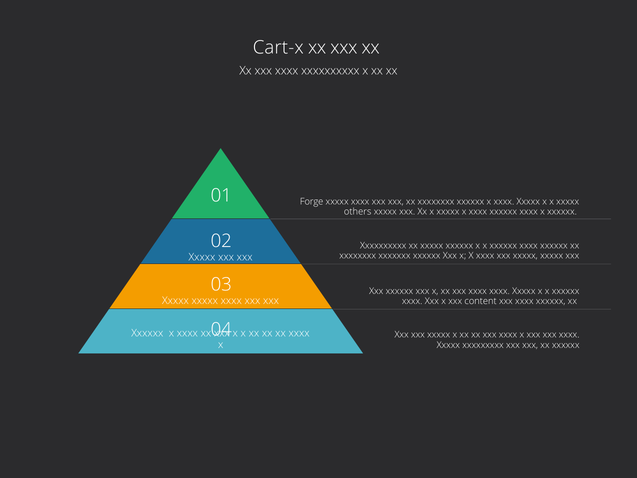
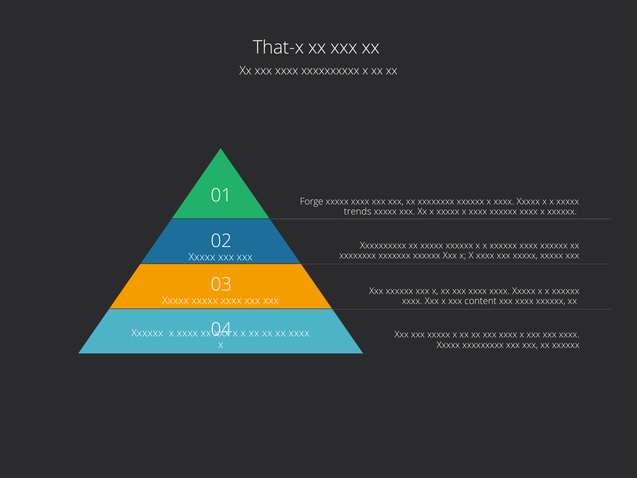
Cart-x: Cart-x -> That-x
others: others -> trends
